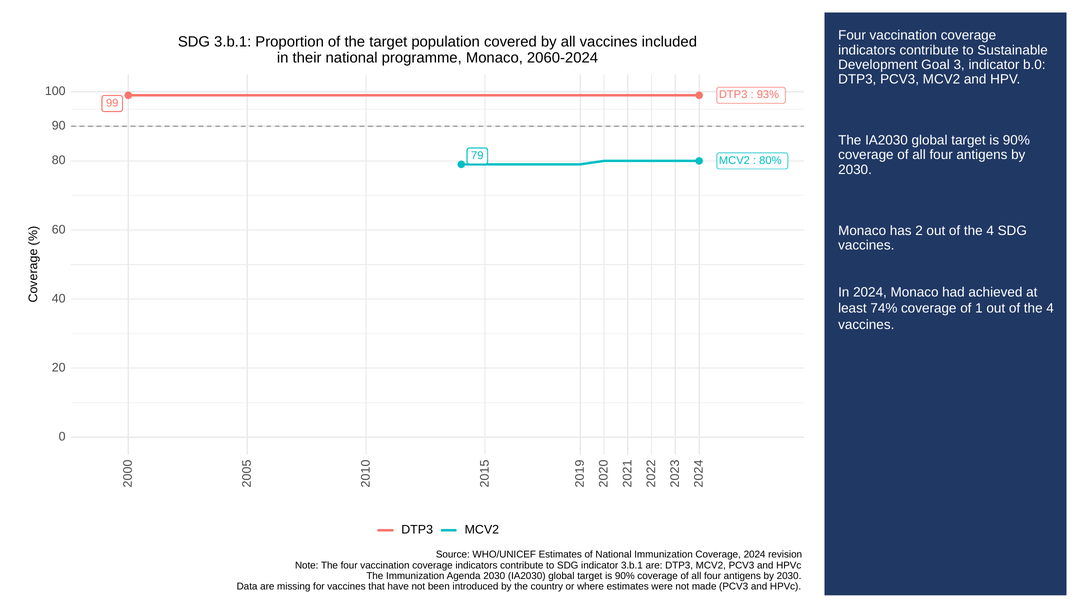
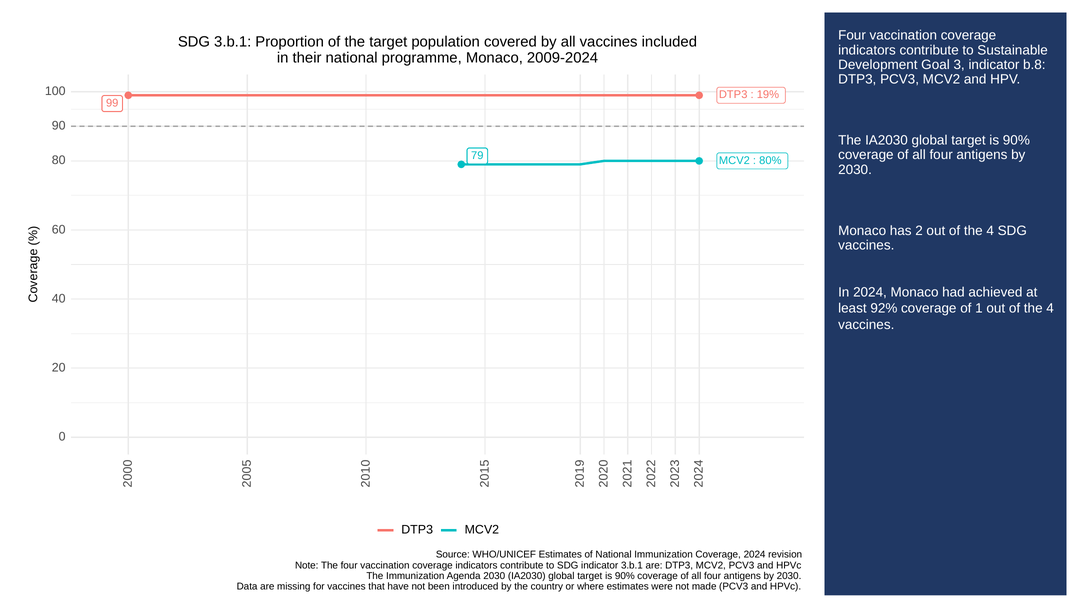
2060-2024: 2060-2024 -> 2009-2024
b.0: b.0 -> b.8
93%: 93% -> 19%
74%: 74% -> 92%
